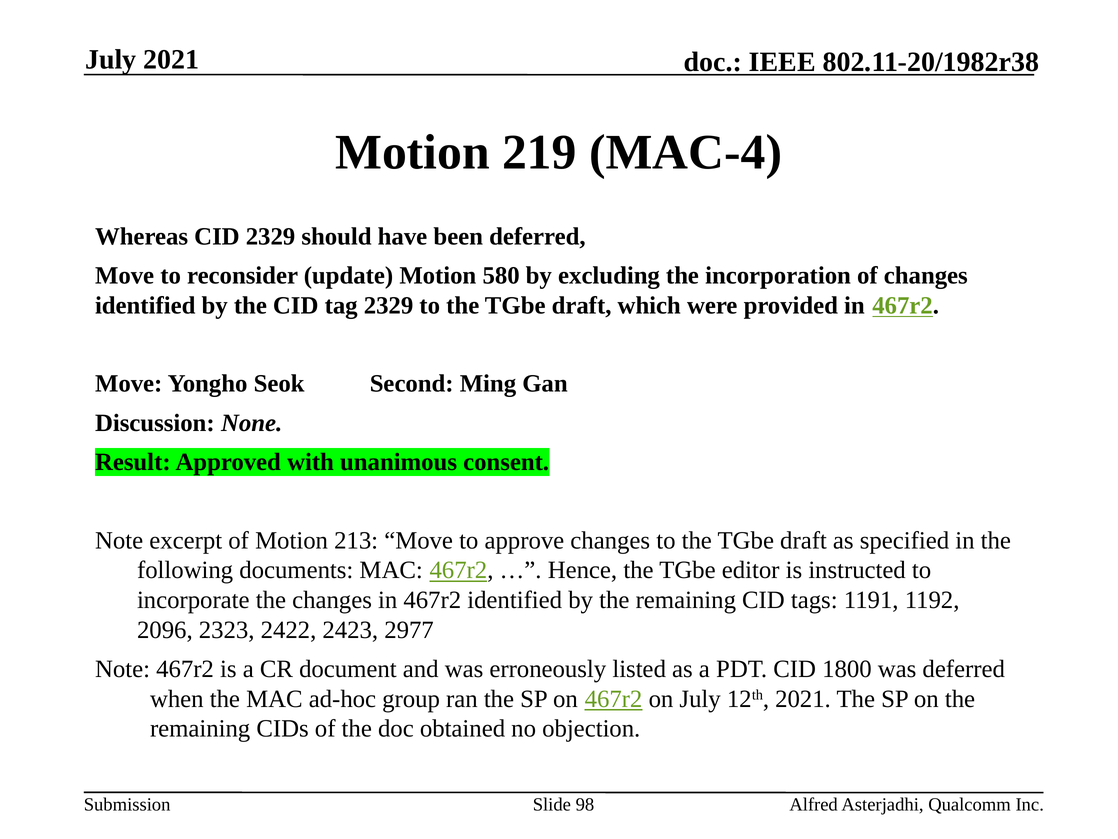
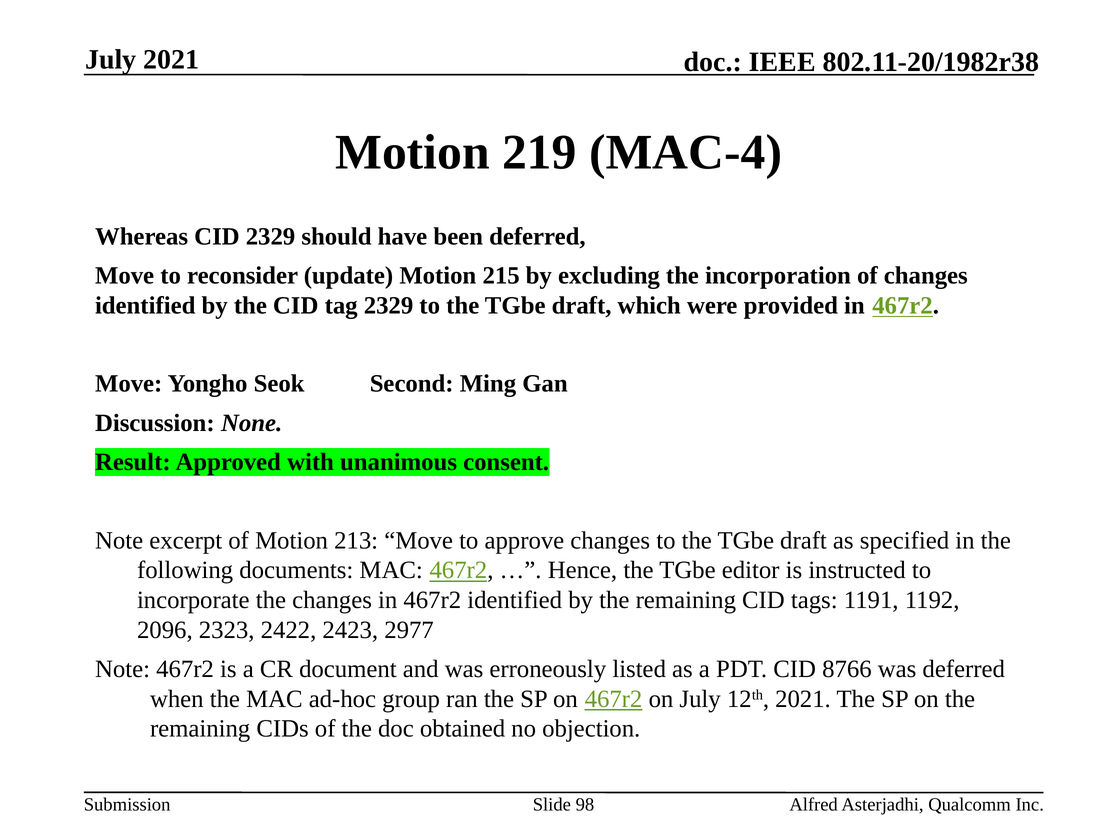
580: 580 -> 215
1800: 1800 -> 8766
